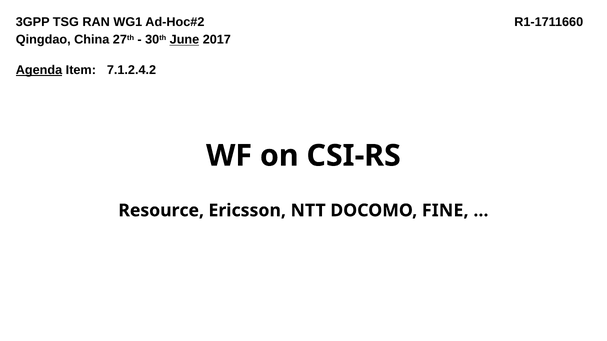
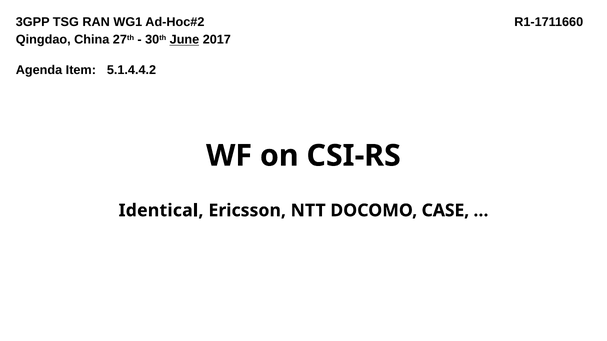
Agenda underline: present -> none
7.1.2.4.2: 7.1.2.4.2 -> 5.1.4.4.2
Resource: Resource -> Identical
FINE: FINE -> CASE
